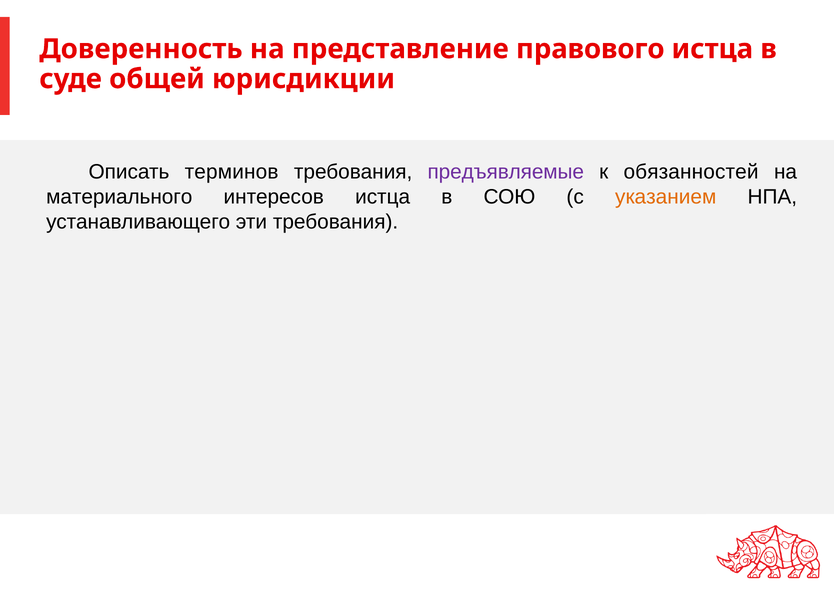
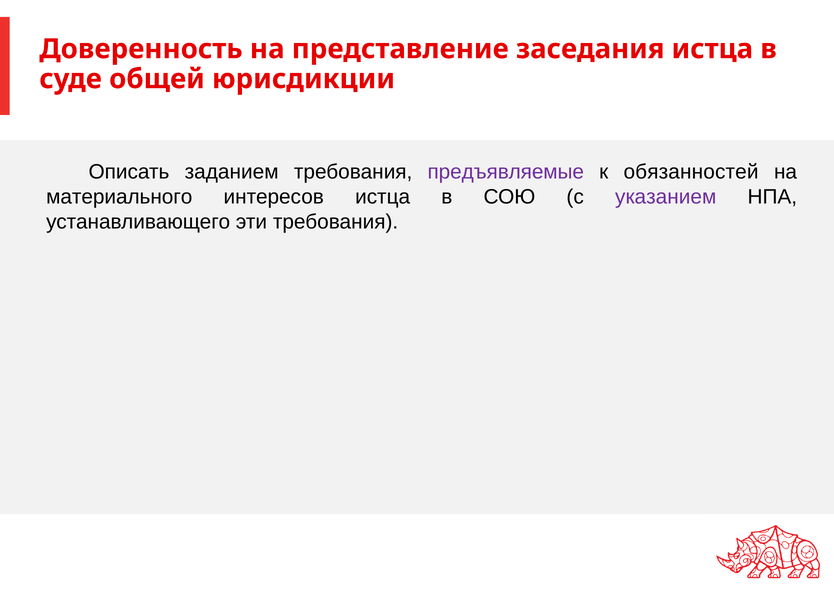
правового: правового -> заседания
терминов: терминов -> заданием
указанием colour: orange -> purple
